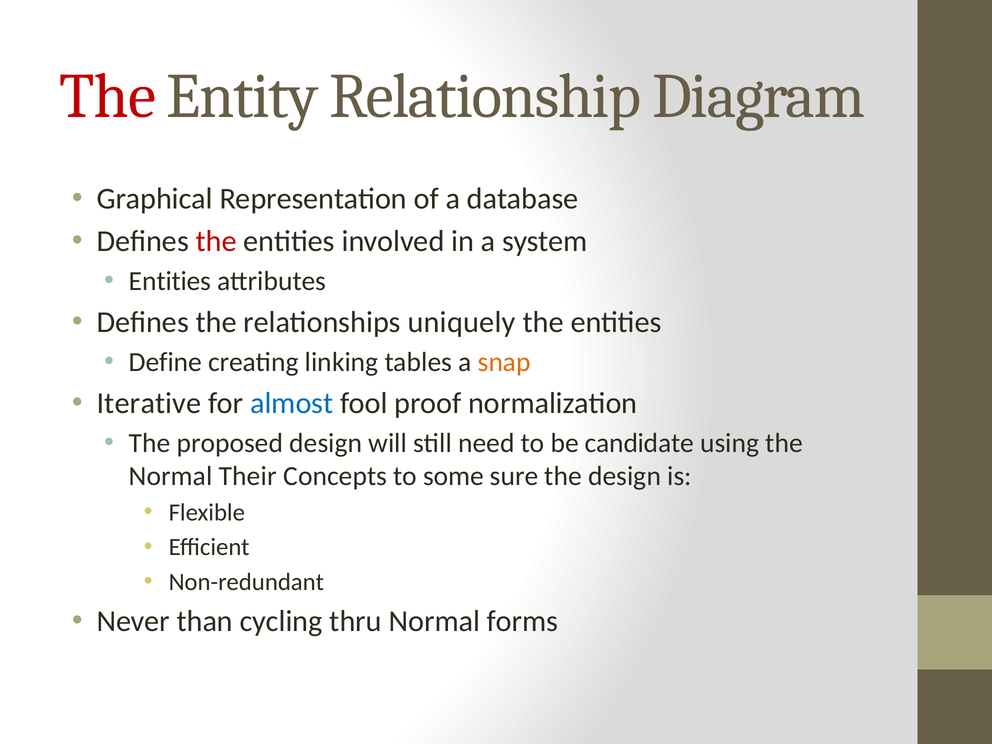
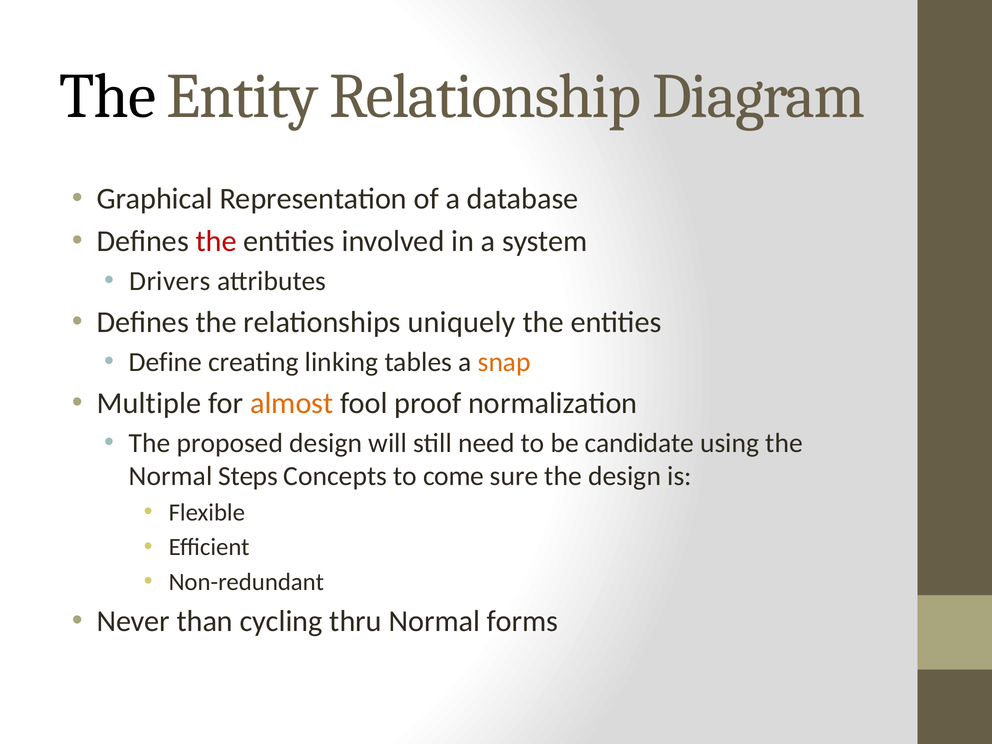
The at (108, 96) colour: red -> black
Entities at (170, 281): Entities -> Drivers
Iterative: Iterative -> Multiple
almost colour: blue -> orange
Their: Their -> Steps
some: some -> come
